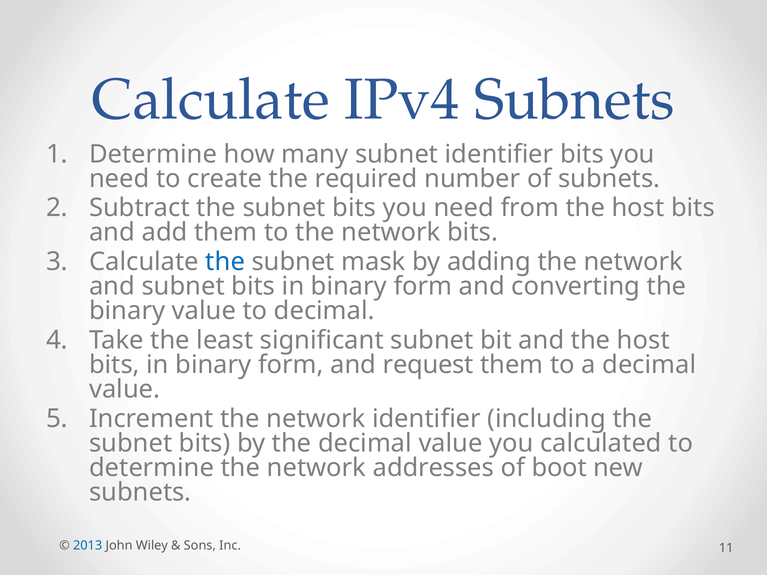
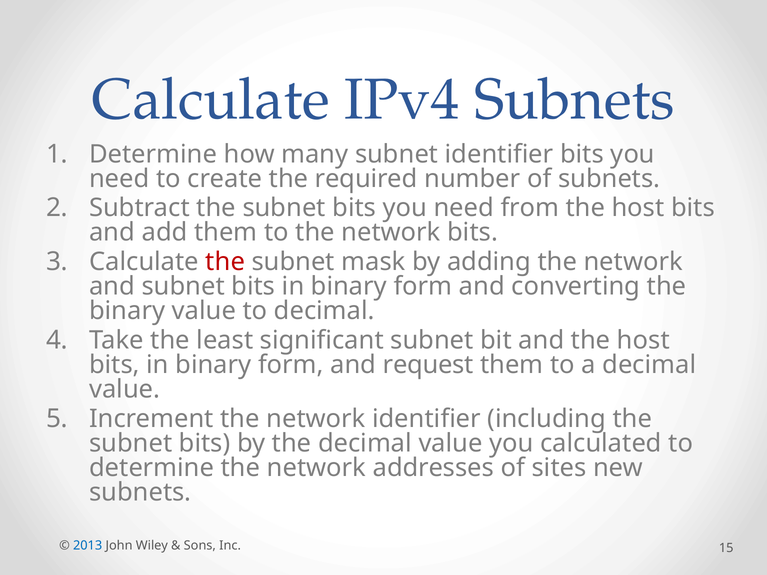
the at (225, 262) colour: blue -> red
boot: boot -> sites
11: 11 -> 15
